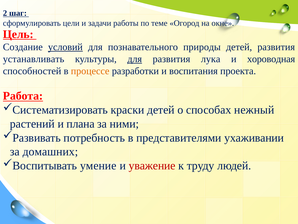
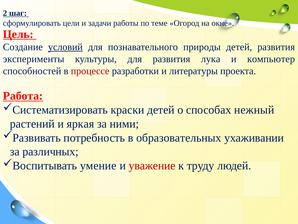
устанавливать: устанавливать -> эксперименты
для at (135, 59) underline: present -> none
хороводная: хороводная -> компьютер
процессе colour: orange -> red
воспитания: воспитания -> литературы
плана: плана -> яркая
представителями: представителями -> образовательных
домашних: домашних -> различных
